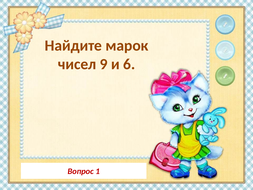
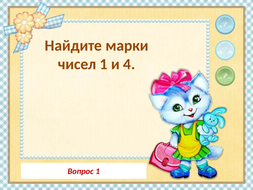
марок: марок -> марки
чисел 9: 9 -> 1
6: 6 -> 4
